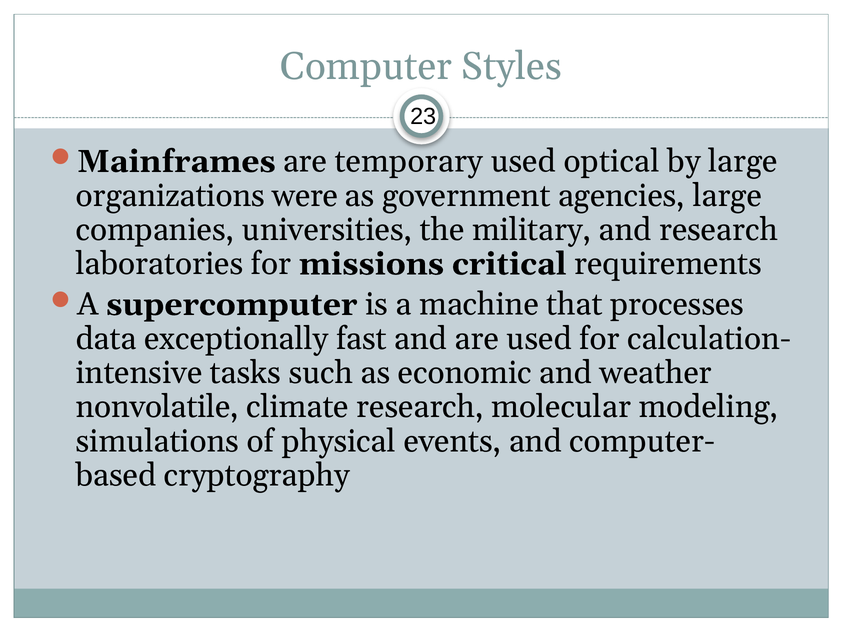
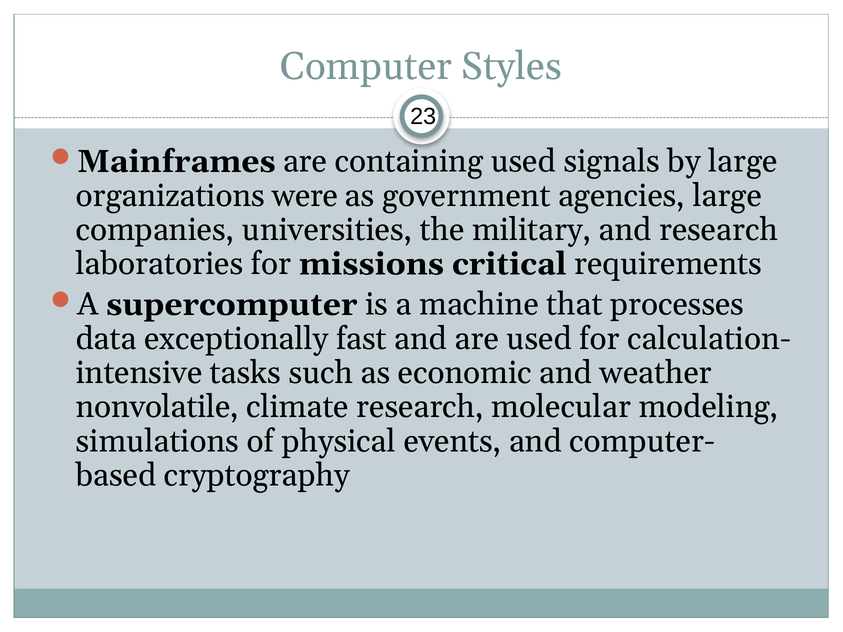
temporary: temporary -> containing
optical: optical -> signals
